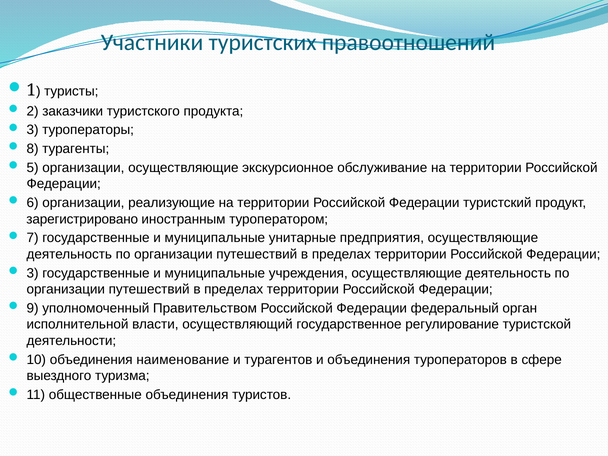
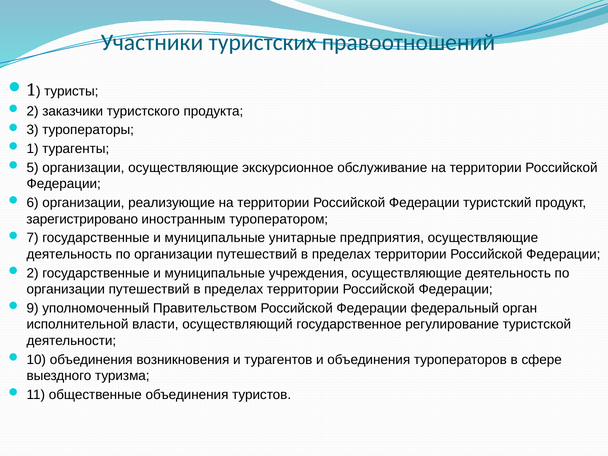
8 at (33, 149): 8 -> 1
3 at (33, 273): 3 -> 2
наименование: наименование -> возникновения
